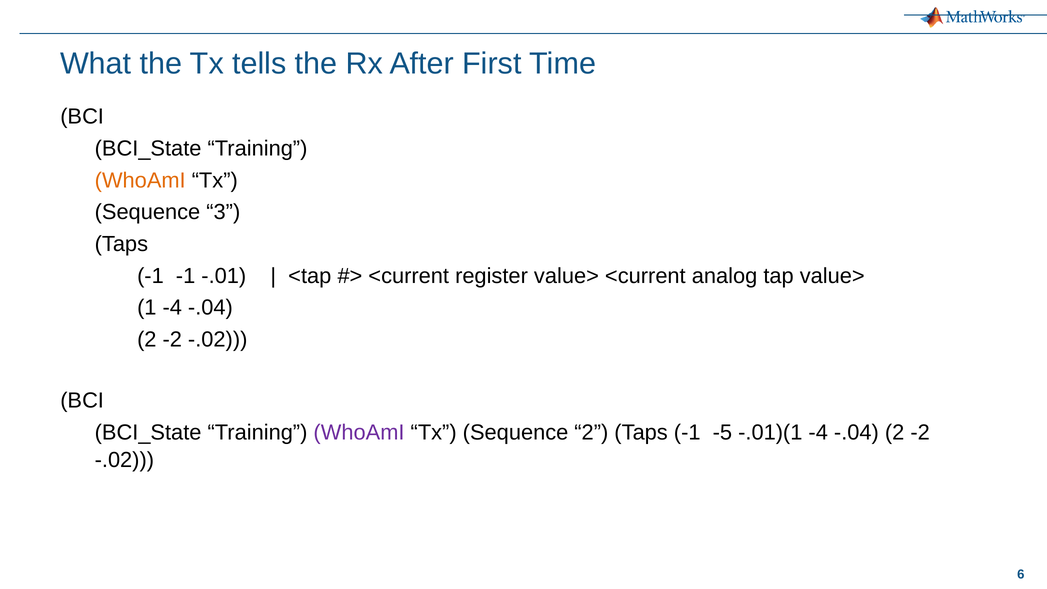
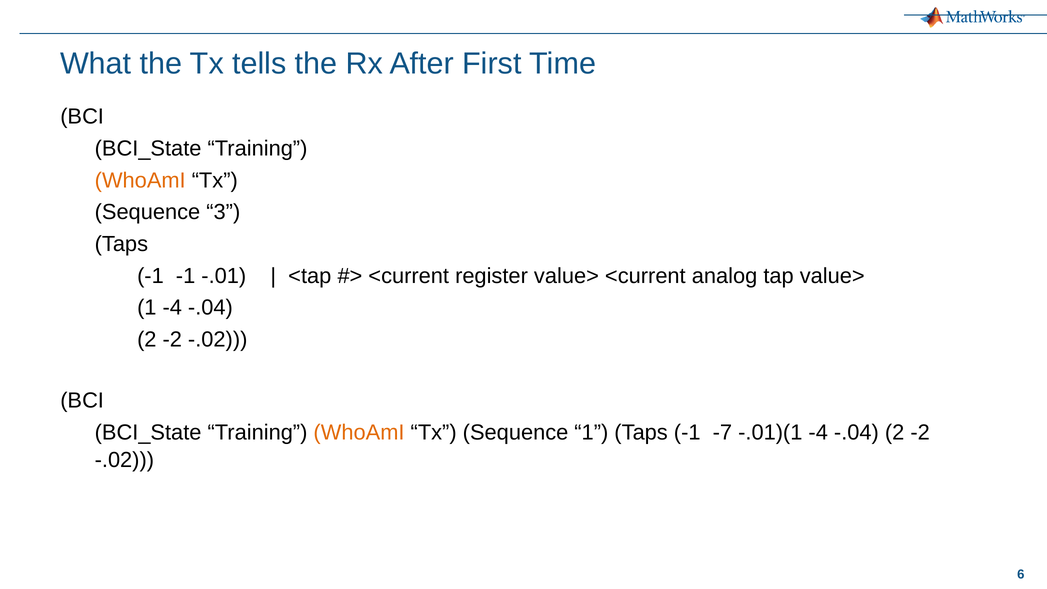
WhoAmI at (359, 433) colour: purple -> orange
Sequence 2: 2 -> 1
-5: -5 -> -7
